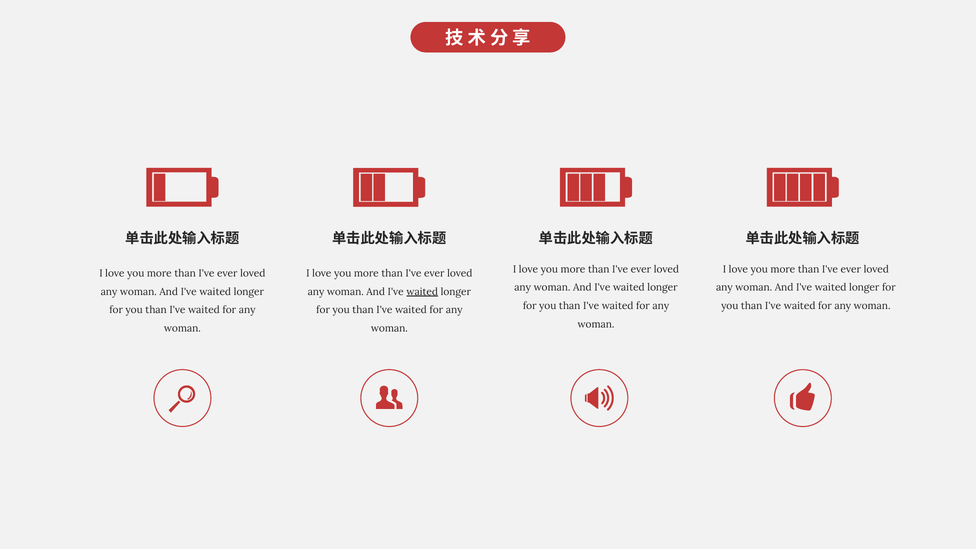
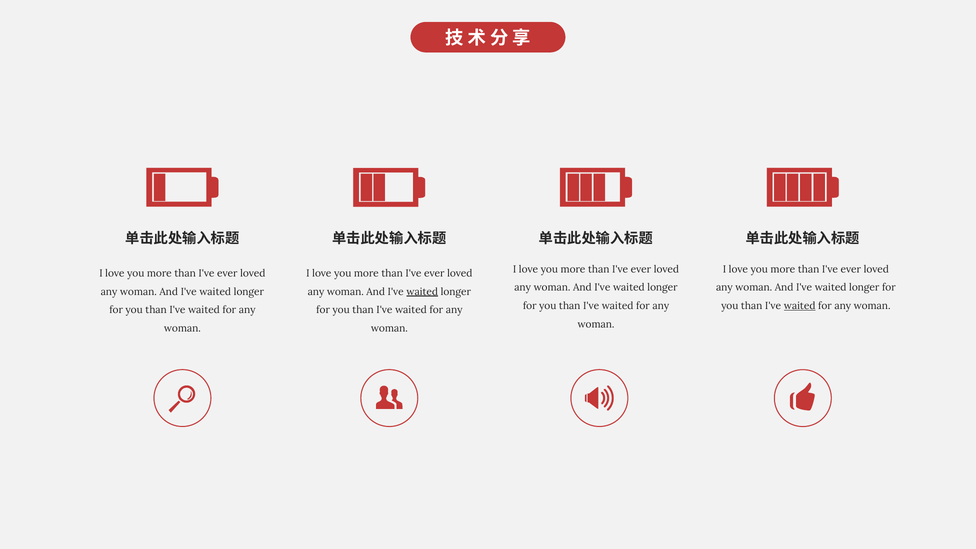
waited at (800, 306) underline: none -> present
